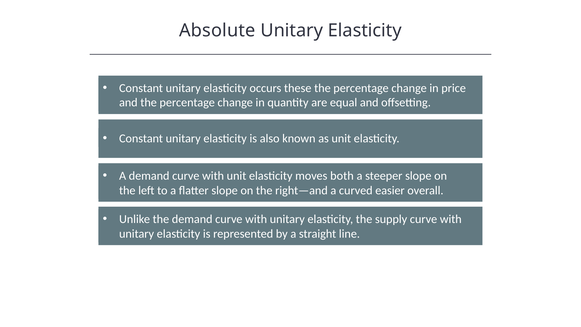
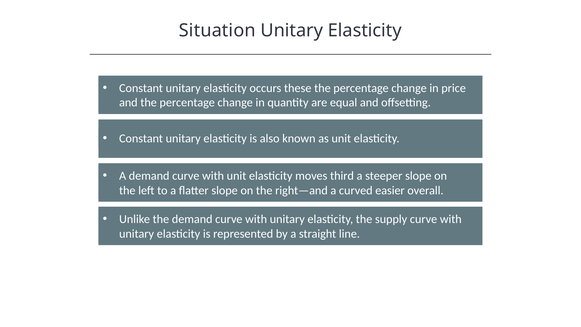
Absolute: Absolute -> Situation
both: both -> third
